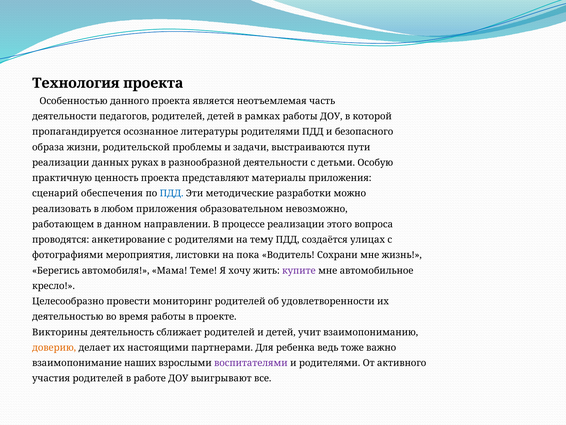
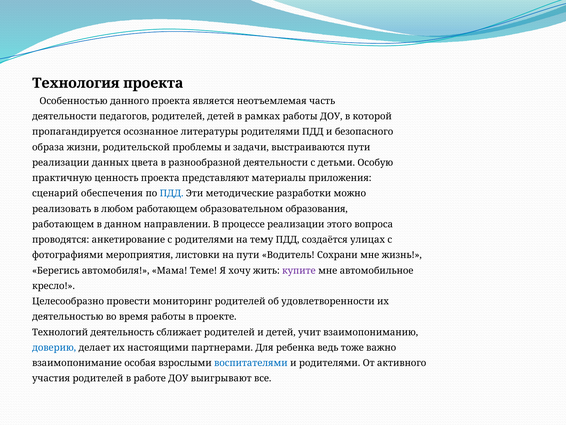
руках: руках -> цвета
любом приложения: приложения -> работающем
невозможно: невозможно -> образования
на пока: пока -> пути
Викторины: Викторины -> Технологий
доверию colour: orange -> blue
наших: наших -> особая
воспитателями colour: purple -> blue
